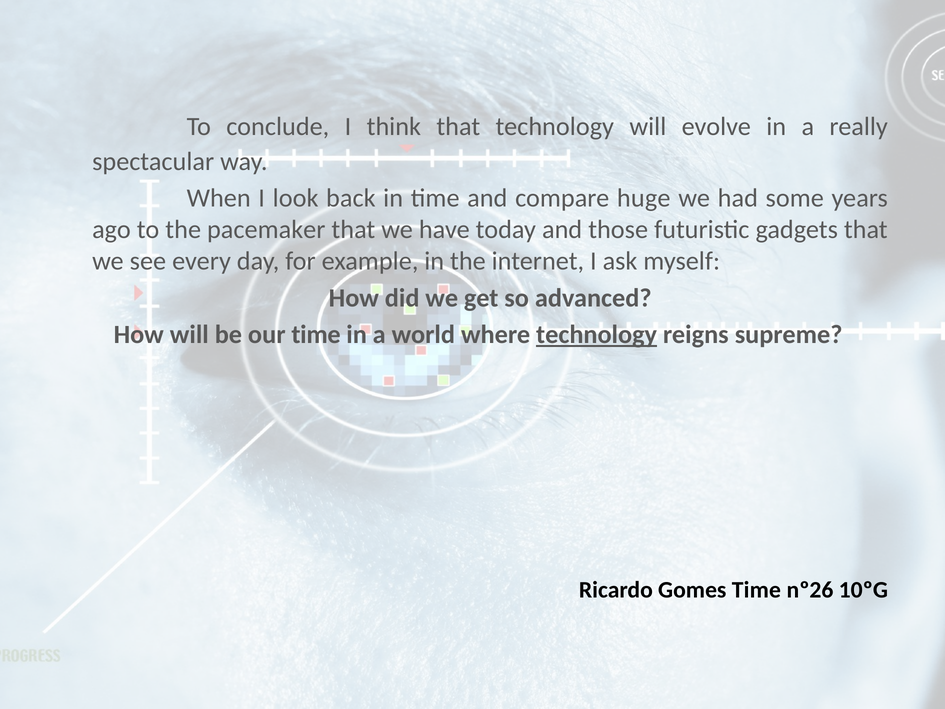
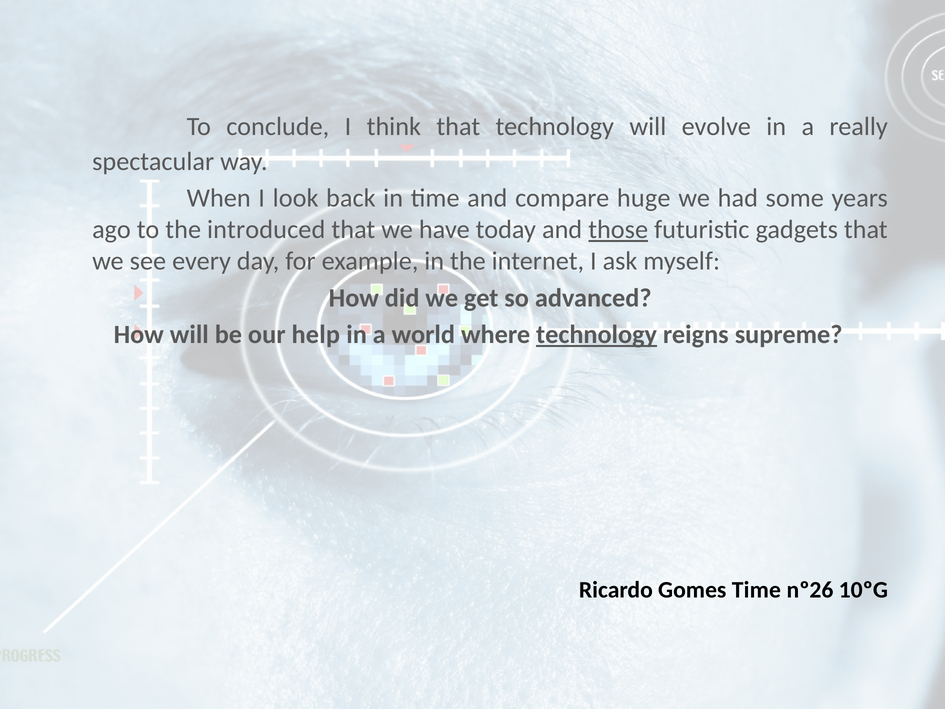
pacemaker: pacemaker -> introduced
those underline: none -> present
our time: time -> help
